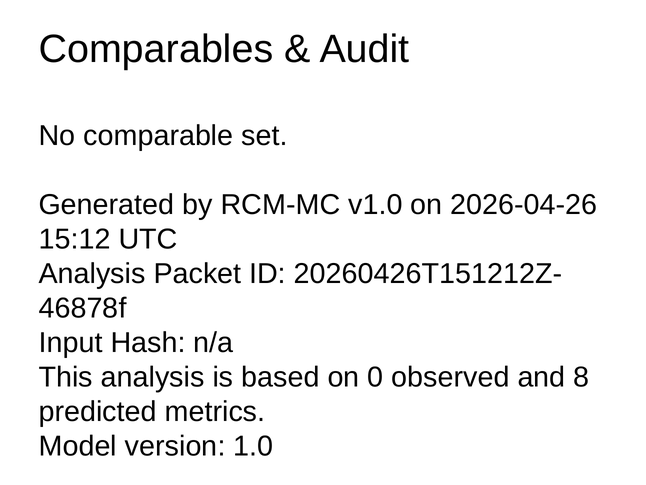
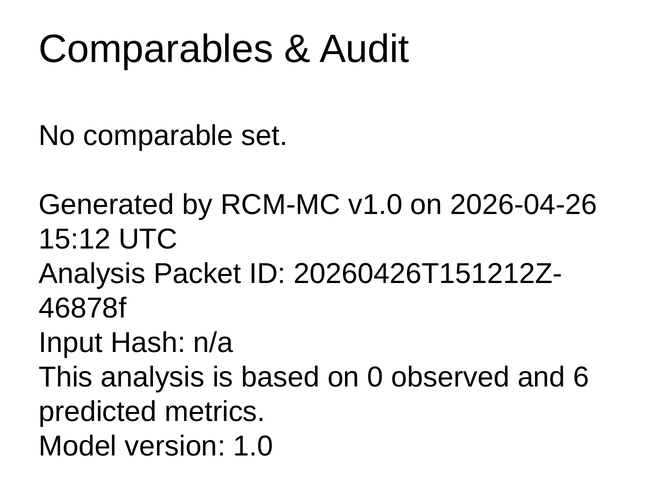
8: 8 -> 6
